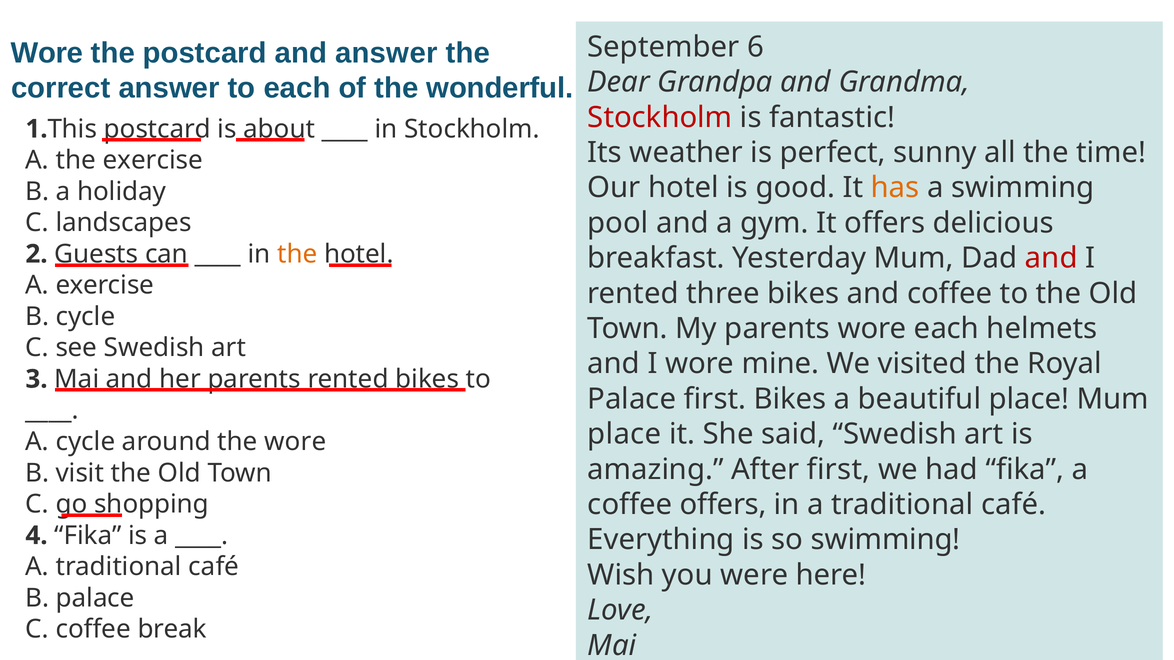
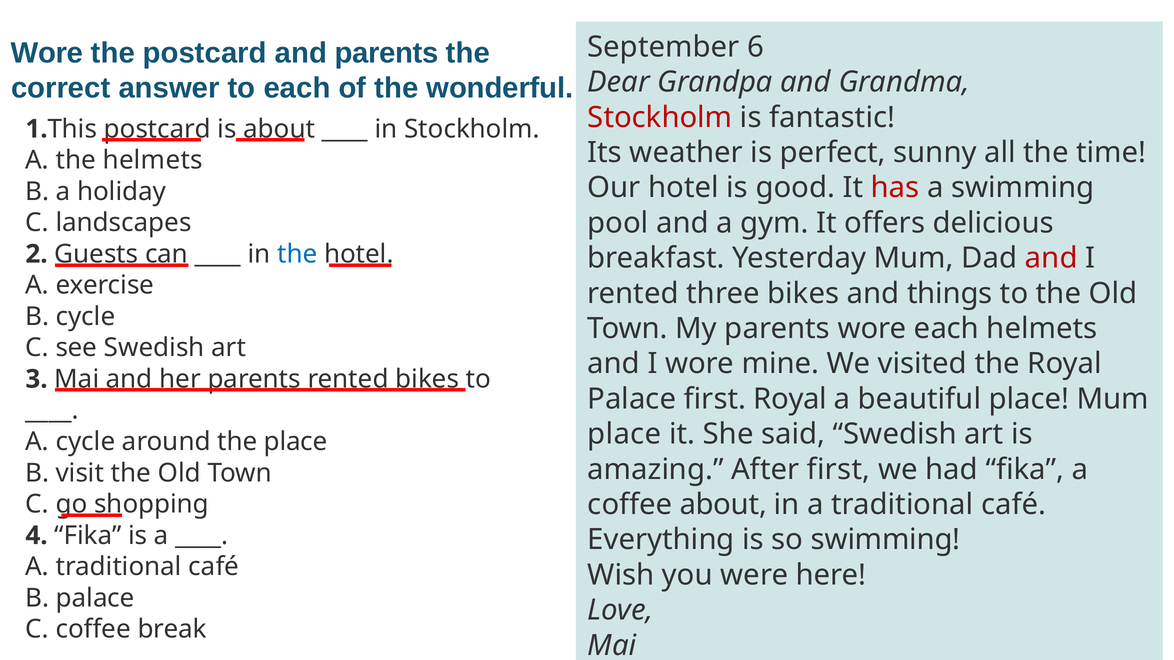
and answer: answer -> parents
the exercise: exercise -> helmets
has colour: orange -> red
the at (297, 254) colour: orange -> blue
and coffee: coffee -> things
first Bikes: Bikes -> Royal
the wore: wore -> place
coffee offers: offers -> about
